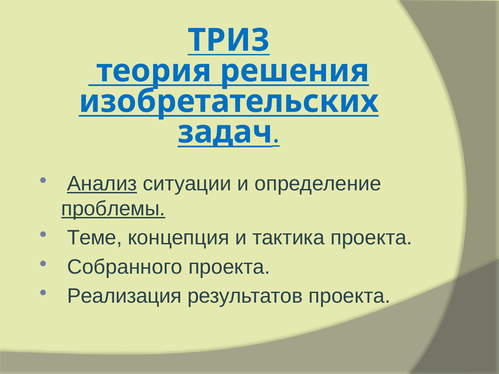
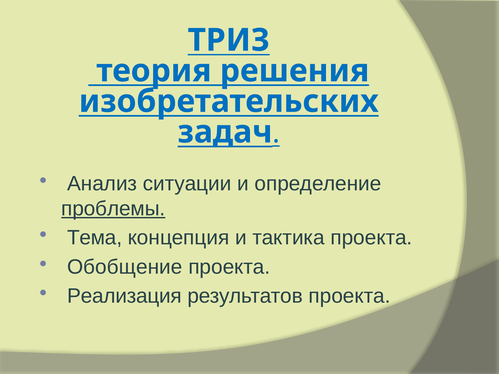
Анализ underline: present -> none
Теме: Теме -> Тема
Собранного: Собранного -> Обобщение
